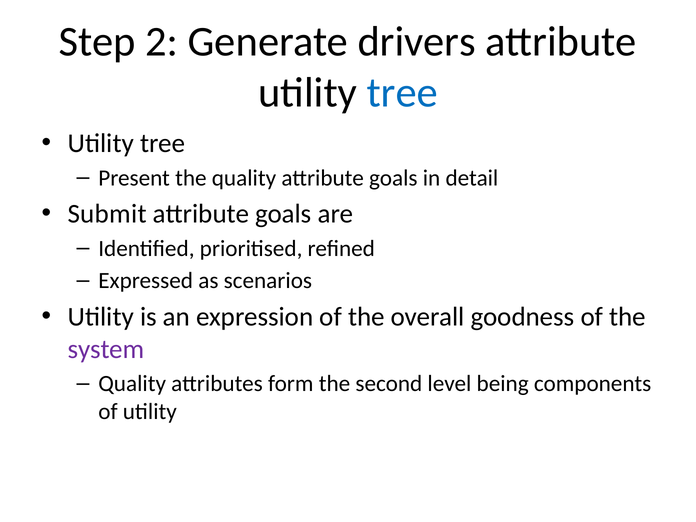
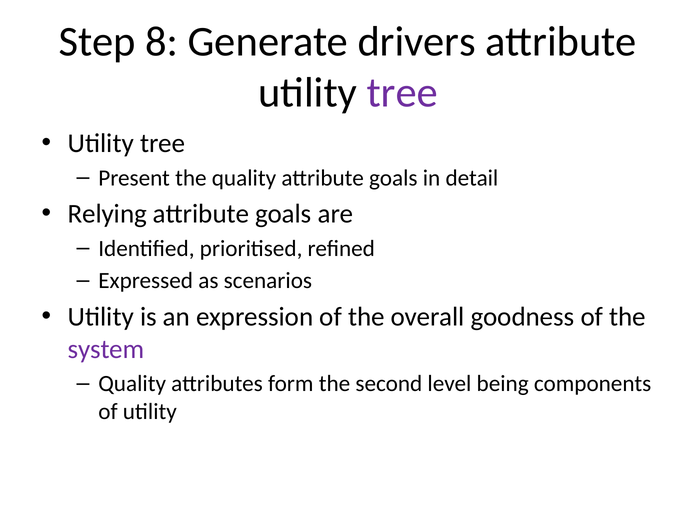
2: 2 -> 8
tree at (402, 93) colour: blue -> purple
Submit: Submit -> Relying
